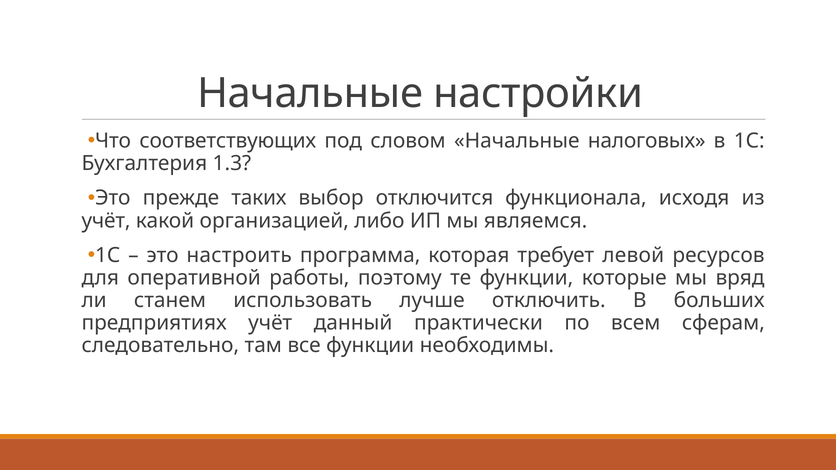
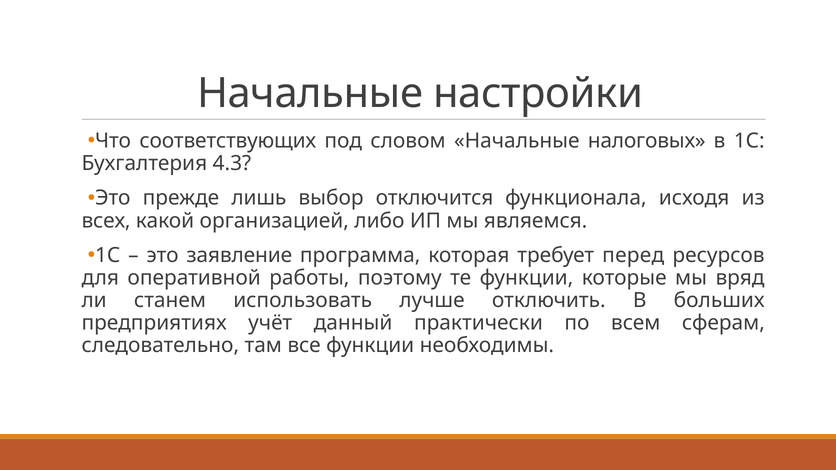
1.3: 1.3 -> 4.3
таких: таких -> лишь
учёт at (106, 221): учёт -> всех
настроить: настроить -> заявление
левой: левой -> перед
